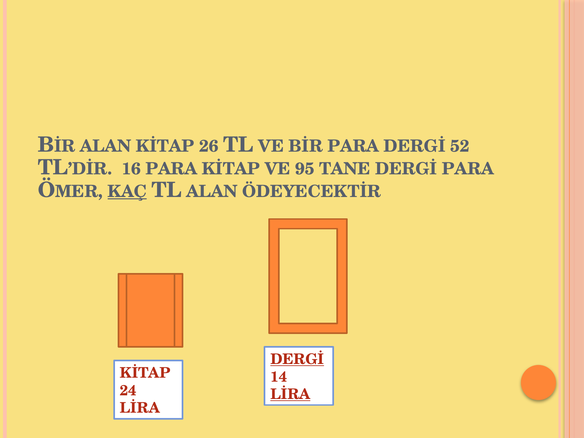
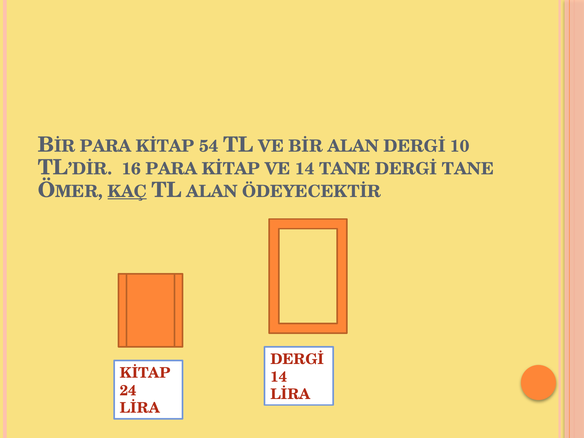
ALAN at (106, 146): ALAN -> PARA
26: 26 -> 54
PARA at (353, 146): PARA -> ALAN
52: 52 -> 10
VE 95: 95 -> 14
DERGİ PARA: PARA -> TANE
DERGİ at (297, 359) underline: present -> none
LİRA at (290, 394) underline: present -> none
